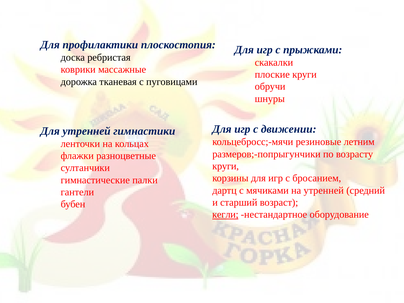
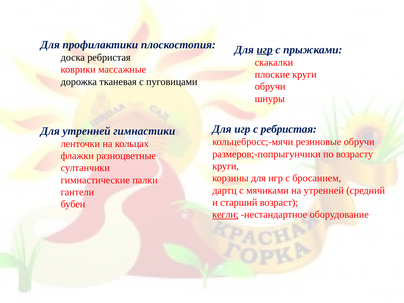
игр at (265, 50) underline: none -> present
с движении: движении -> ребристая
резиновые летним: летним -> обручи
